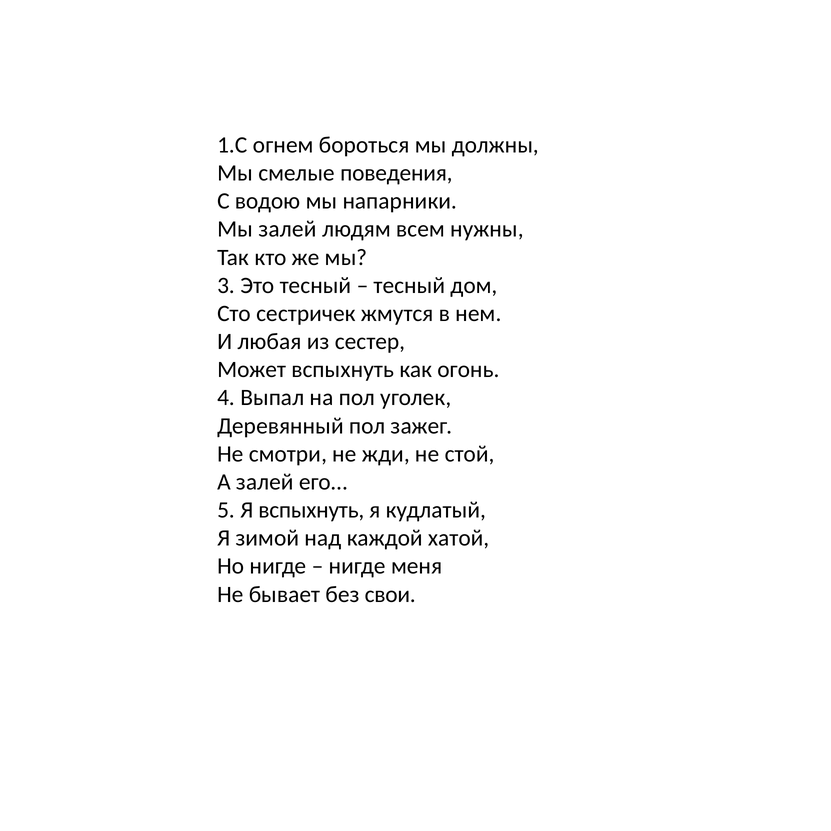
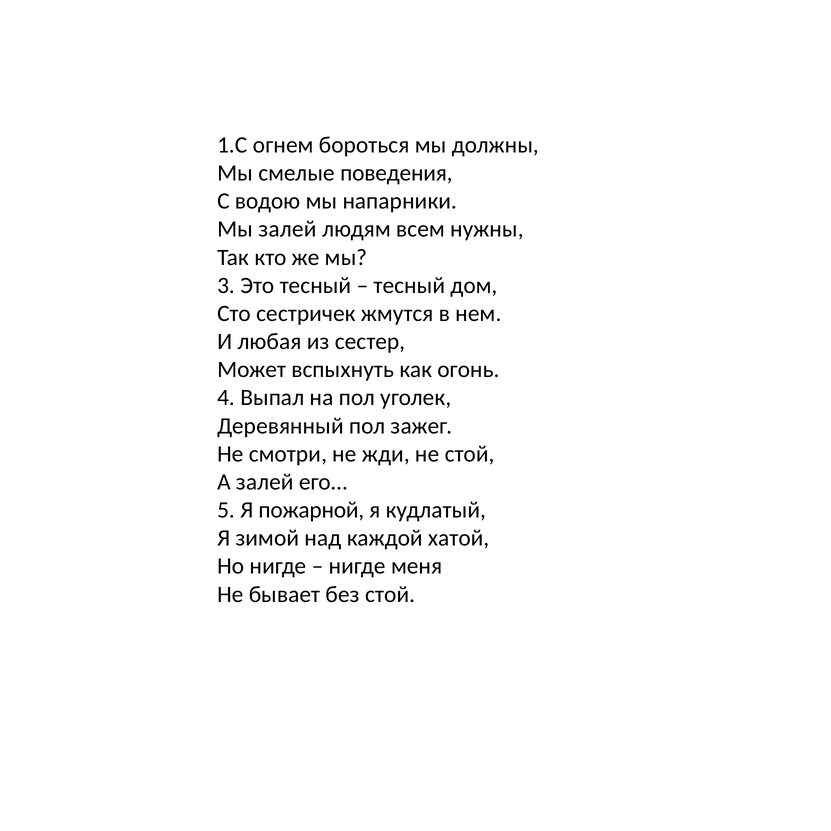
Я вспыхнуть: вспыхнуть -> пожарной
без свои: свои -> стой
